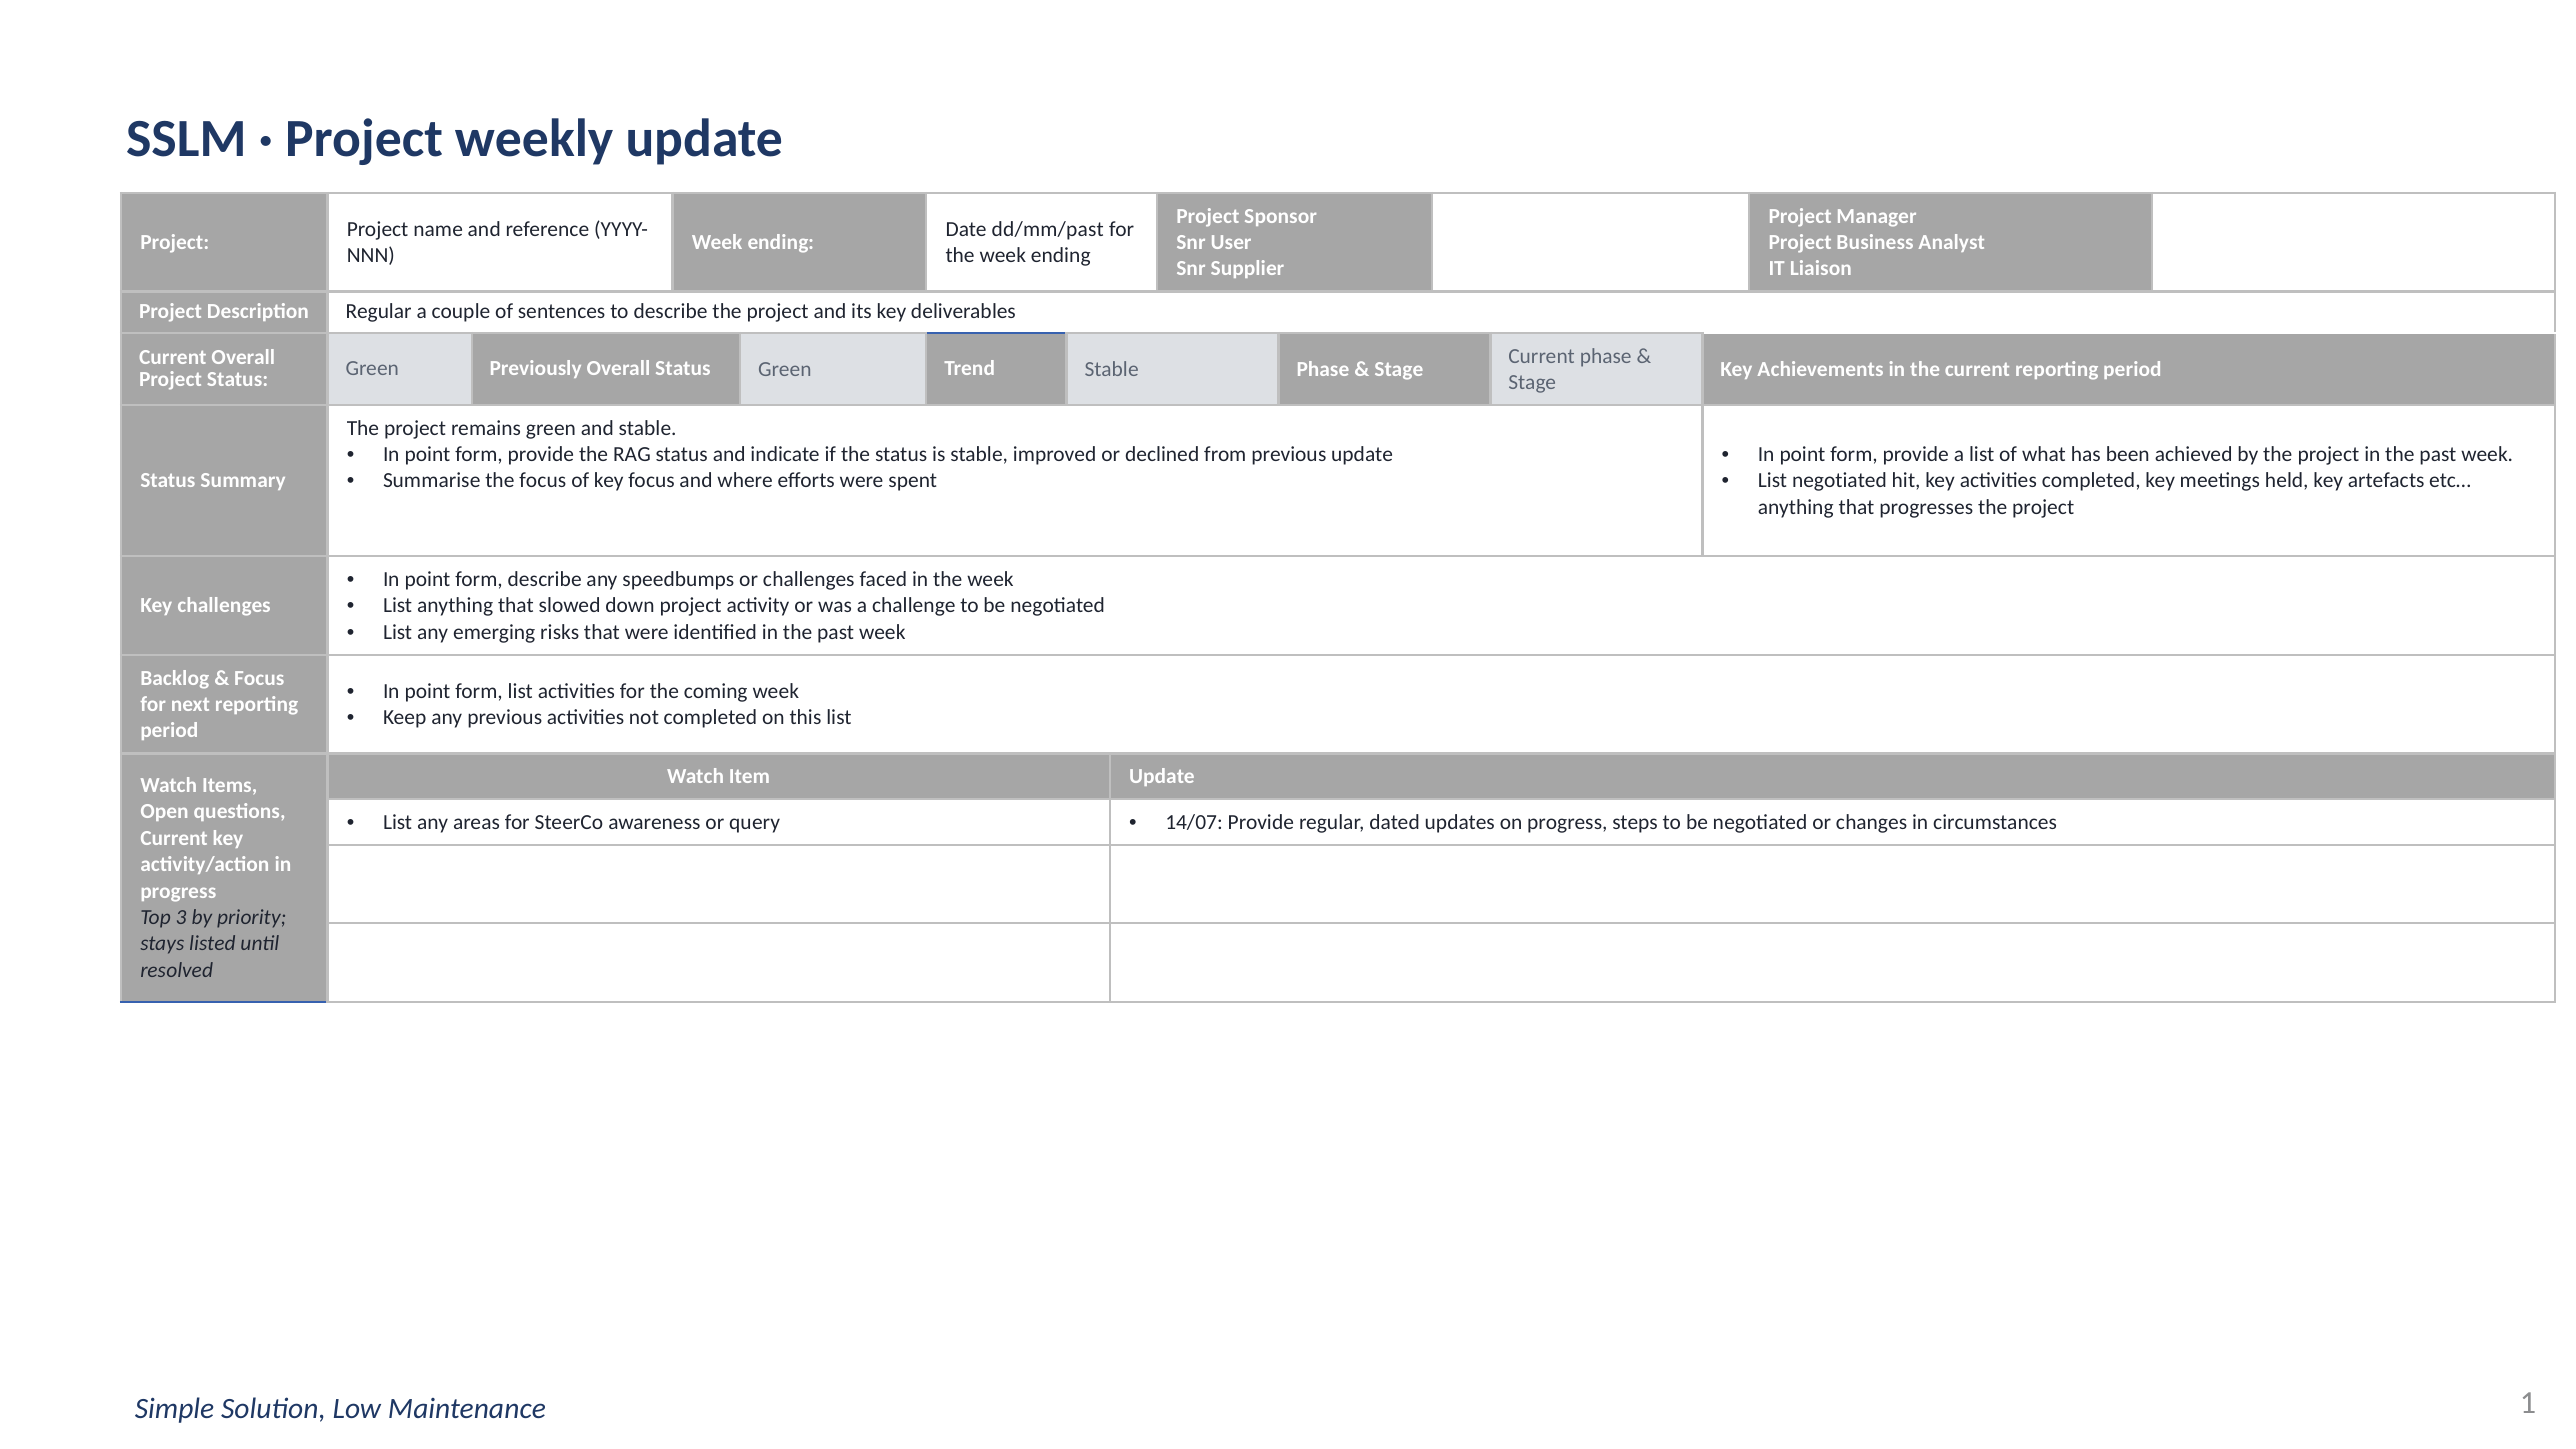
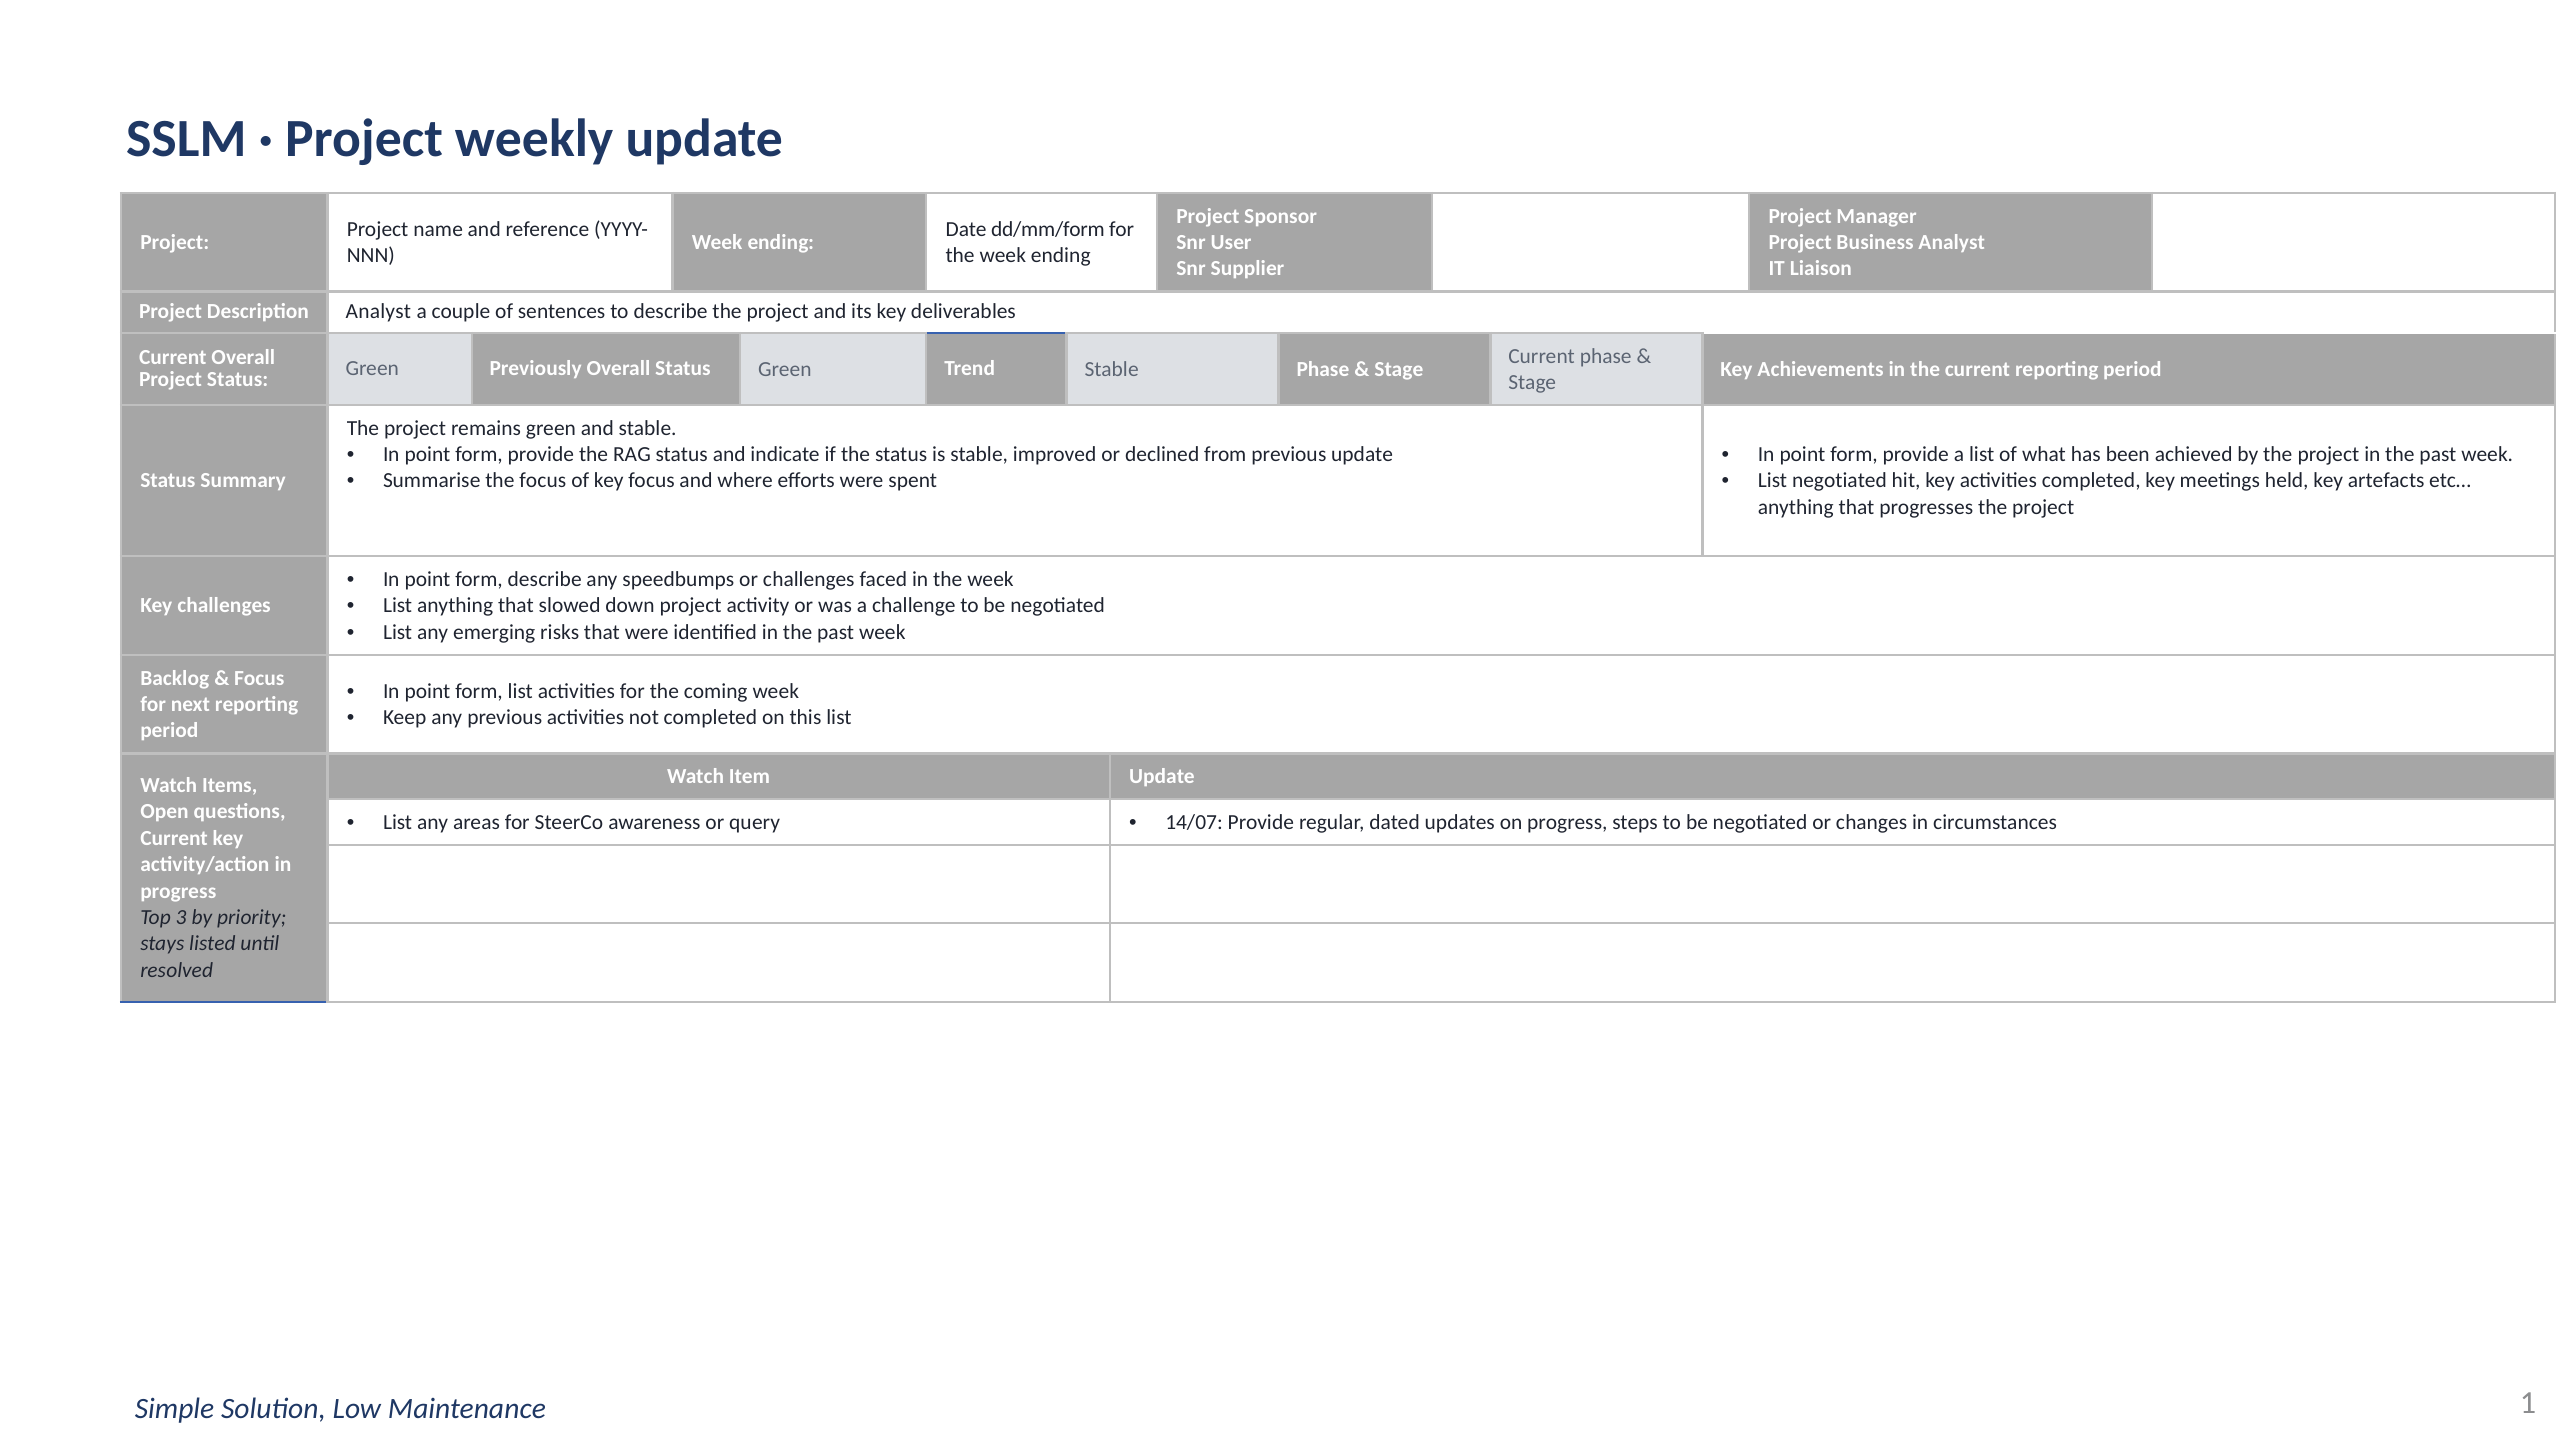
dd/mm/past: dd/mm/past -> dd/mm/form
Description Regular: Regular -> Analyst
